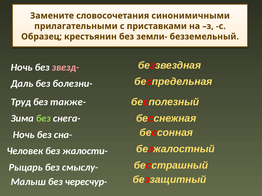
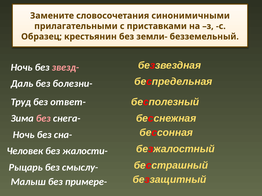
также-: также- -> ответ-
без at (43, 119) colour: light green -> pink
чересчур-: чересчур- -> примере-
